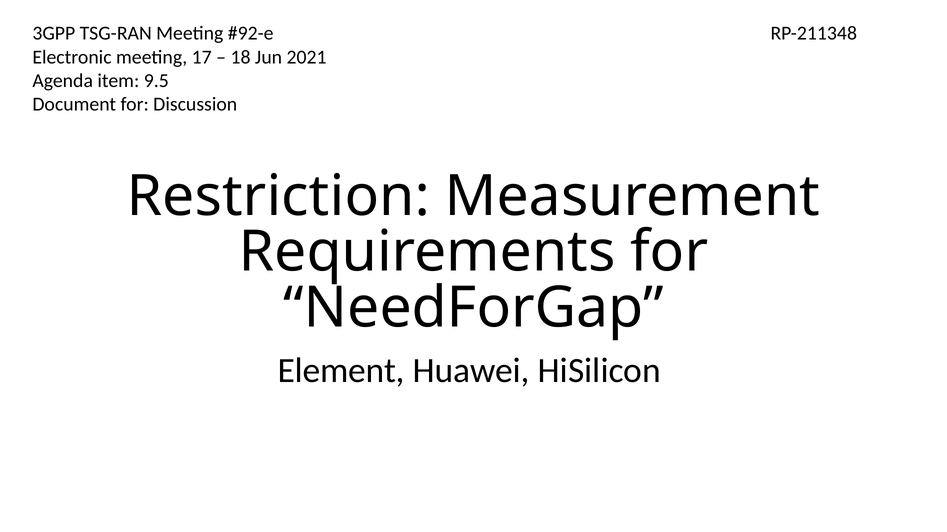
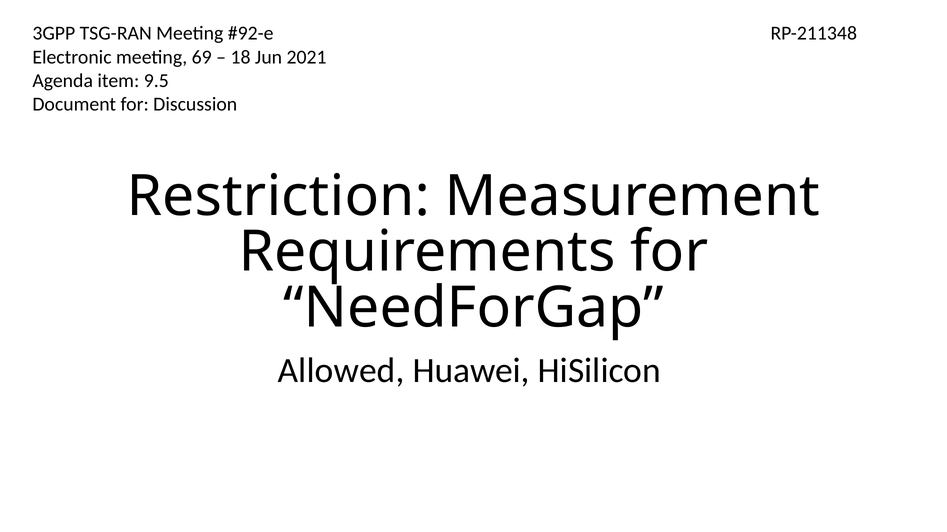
17: 17 -> 69
Element: Element -> Allowed
